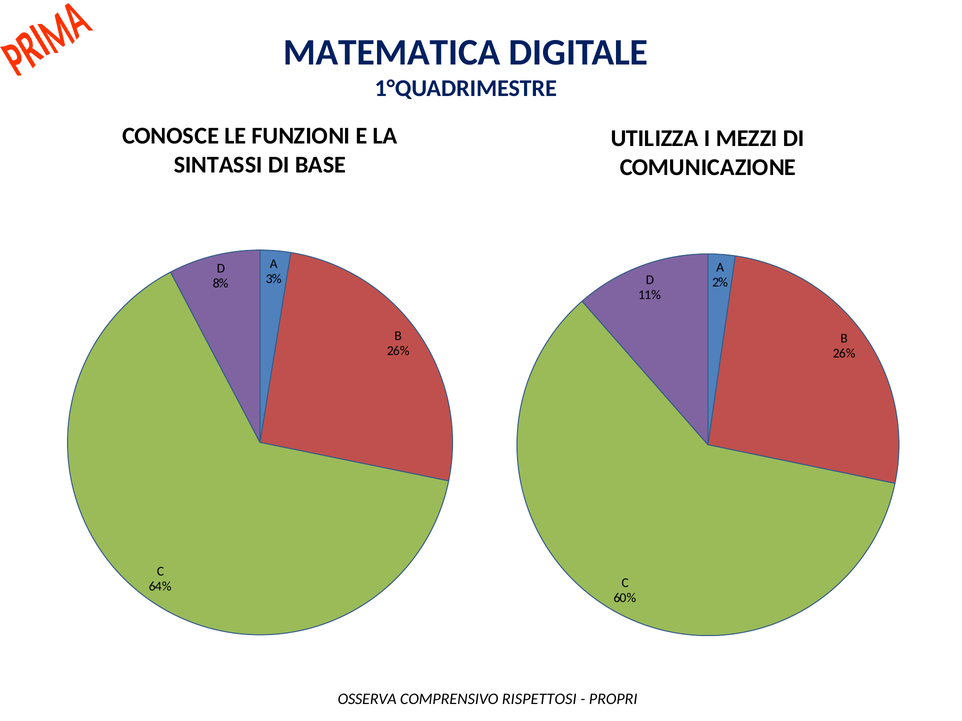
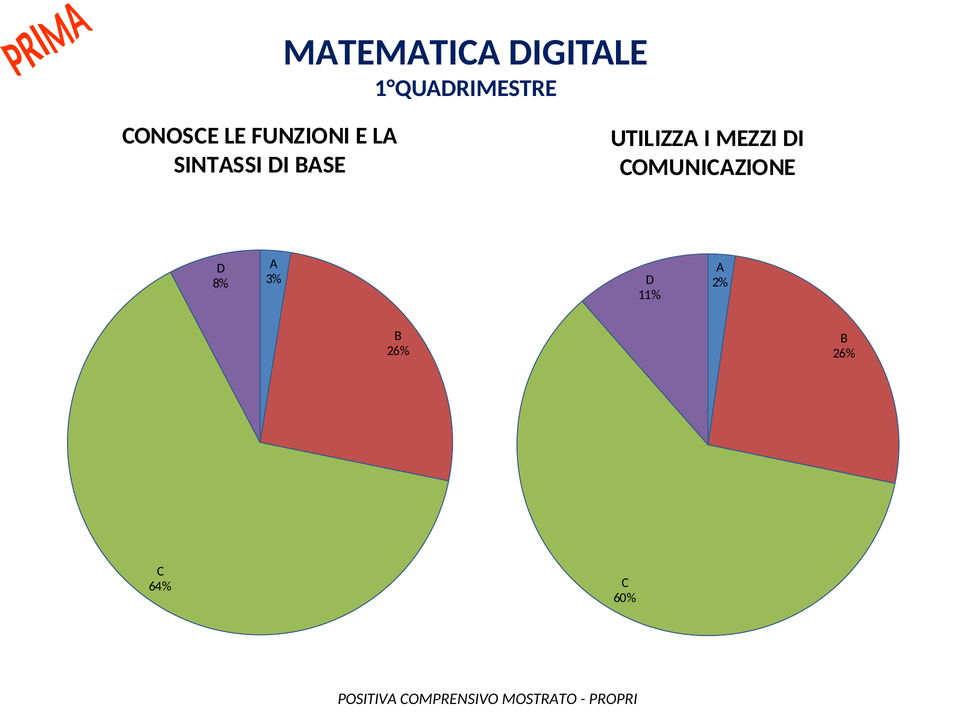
OSSERVA: OSSERVA -> POSITIVA
RISPETTOSI: RISPETTOSI -> MOSTRATO
